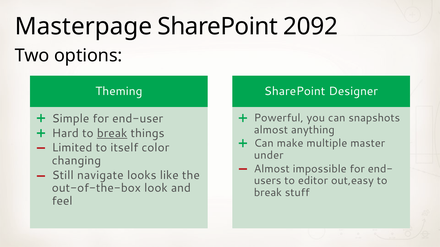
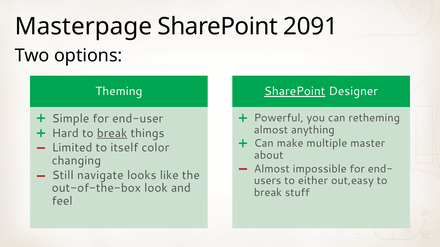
2092: 2092 -> 2091
SharePoint at (295, 92) underline: none -> present
snapshots: snapshots -> retheming
under: under -> about
editor: editor -> either
